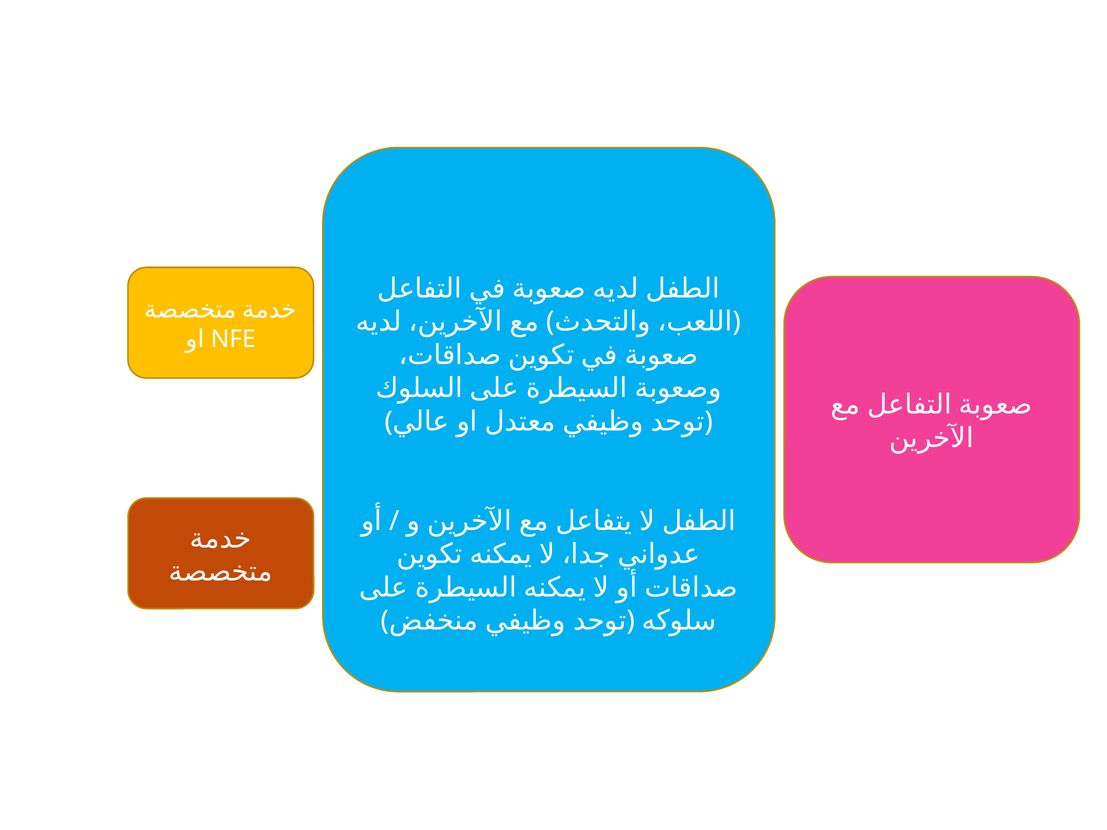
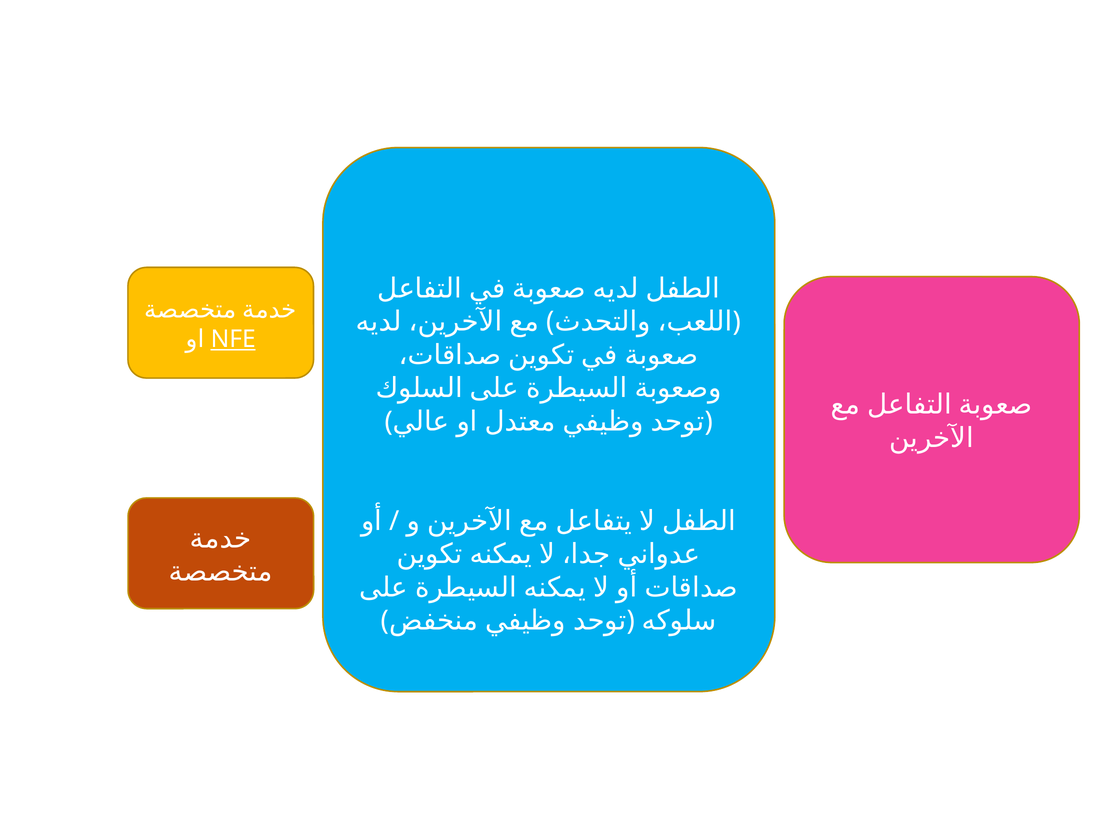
NFE underline: none -> present
